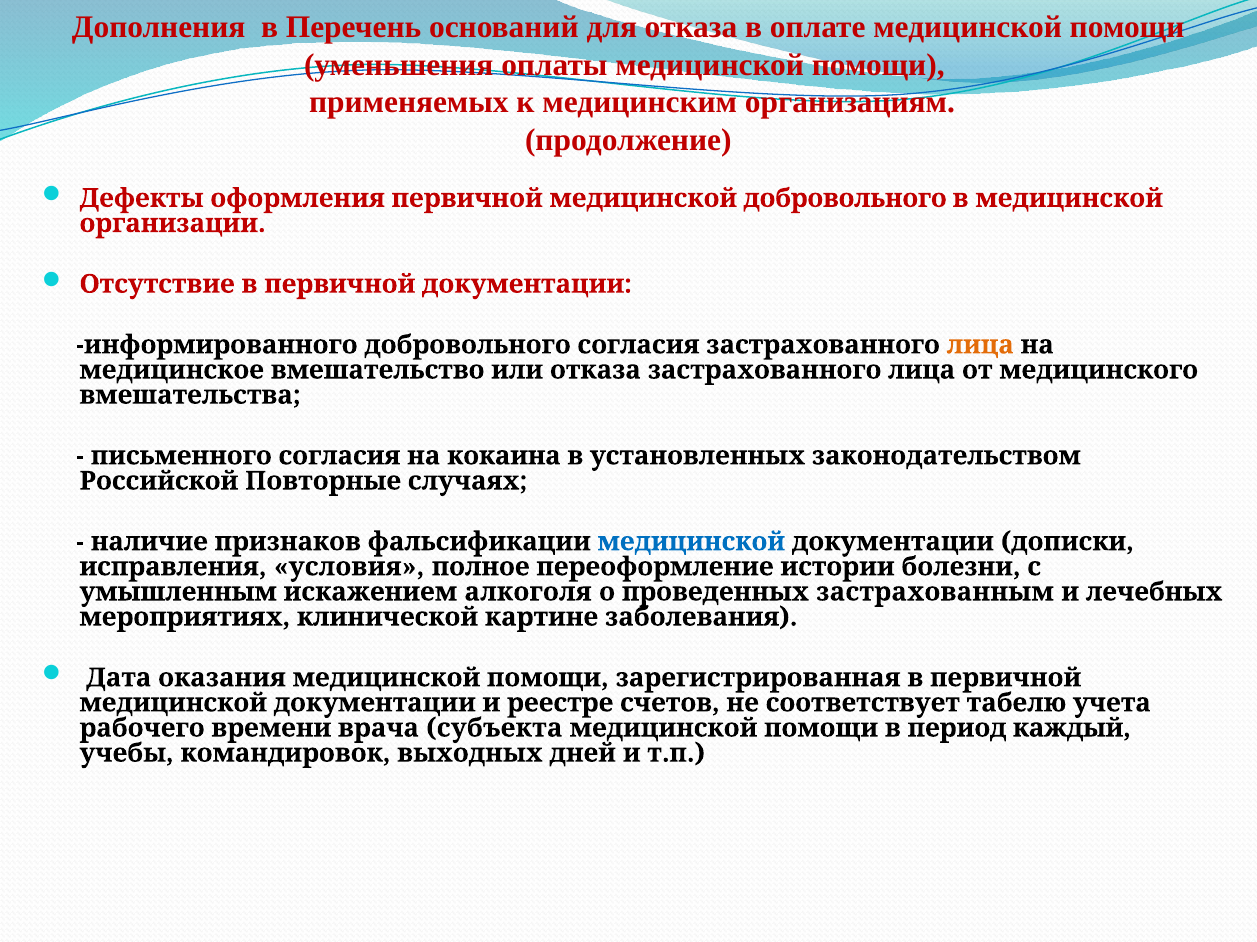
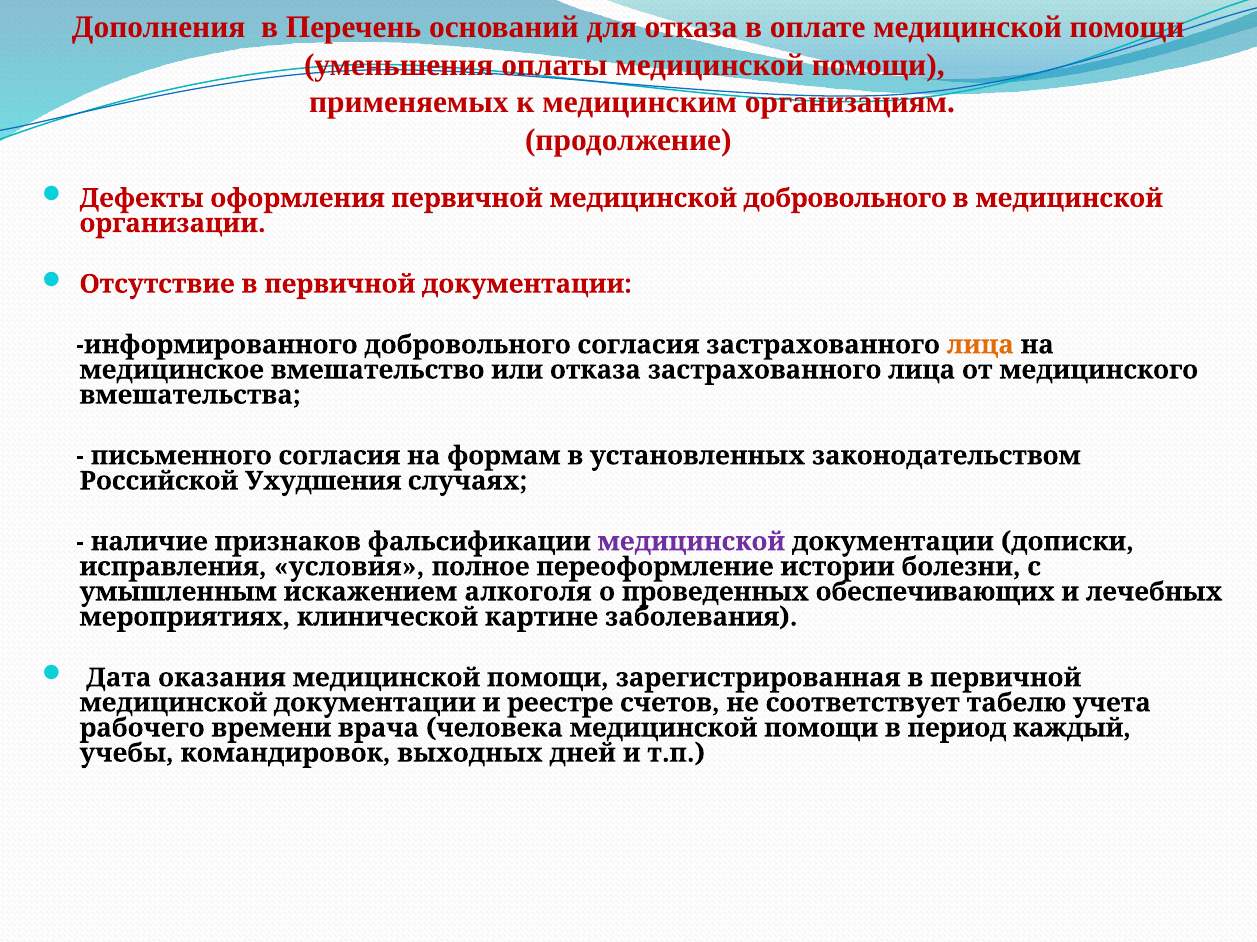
кокаина: кокаина -> формам
Повторные: Повторные -> Ухудшения
медицинской at (691, 542) colour: blue -> purple
застрахованным: застрахованным -> обеспечивающих
субъекта: субъекта -> человека
